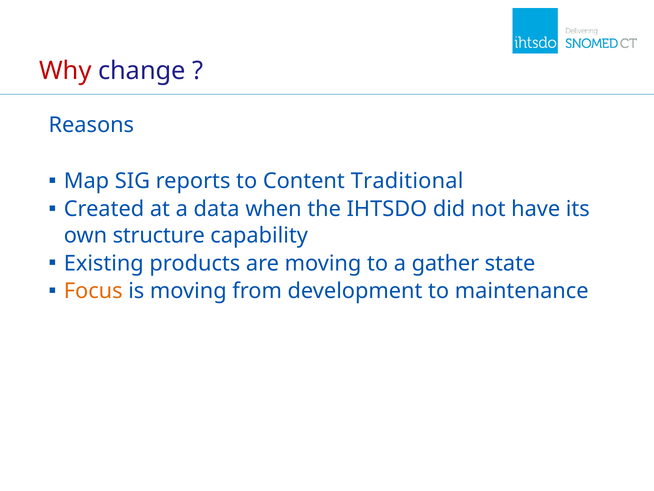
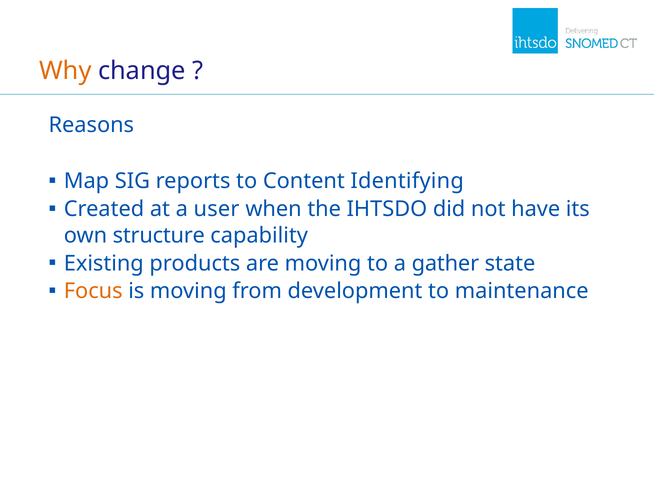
Why colour: red -> orange
Traditional: Traditional -> Identifying
data: data -> user
